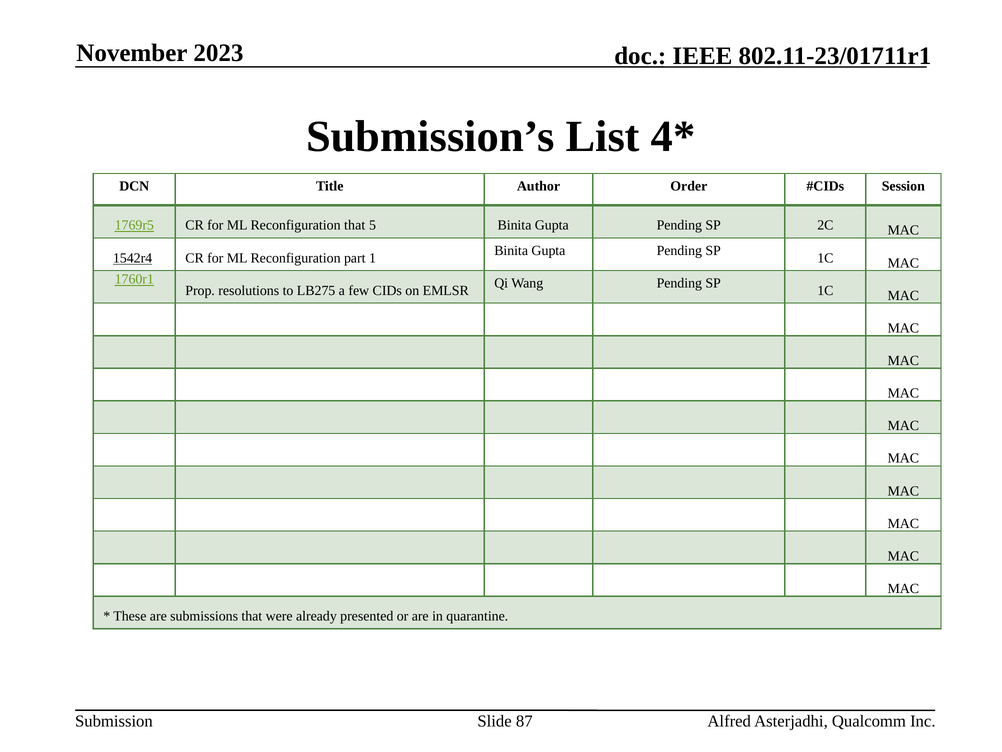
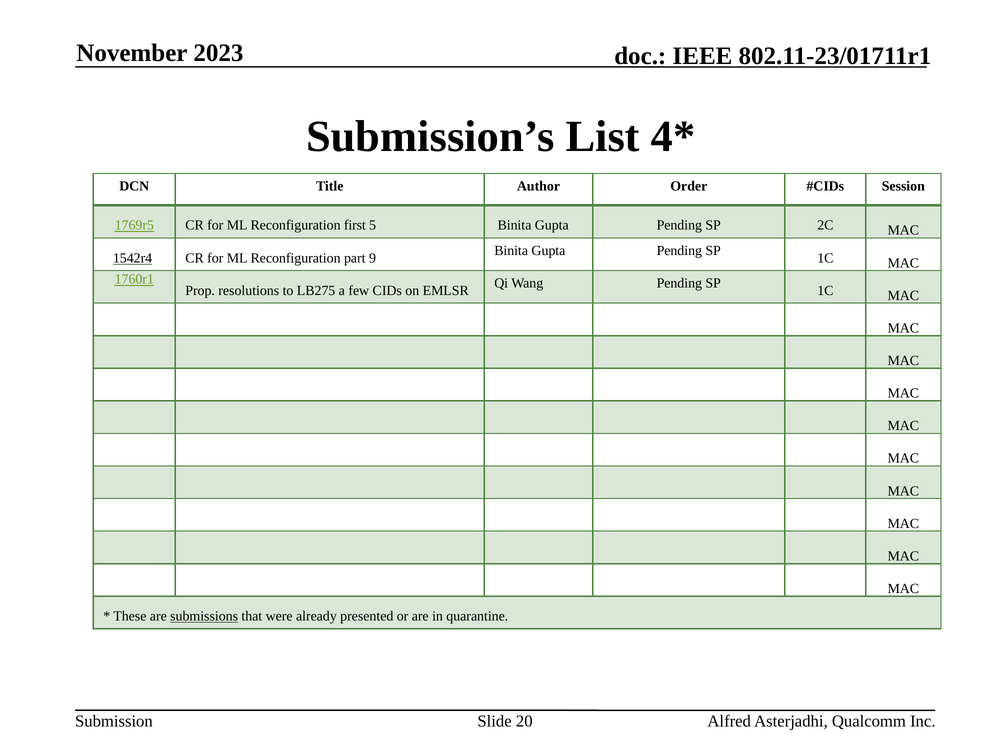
Reconfiguration that: that -> first
1: 1 -> 9
submissions underline: none -> present
87: 87 -> 20
